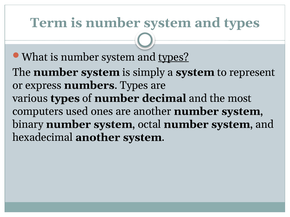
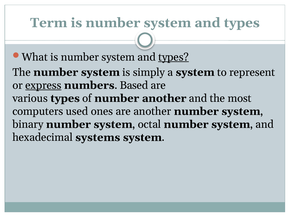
express underline: none -> present
Types at (134, 85): Types -> Based
number decimal: decimal -> another
hexadecimal another: another -> systems
